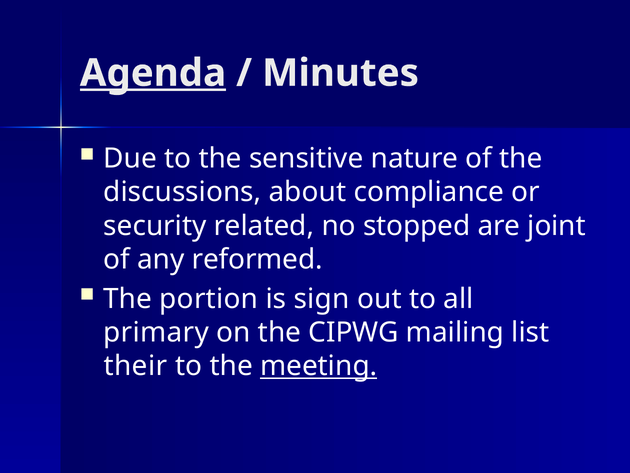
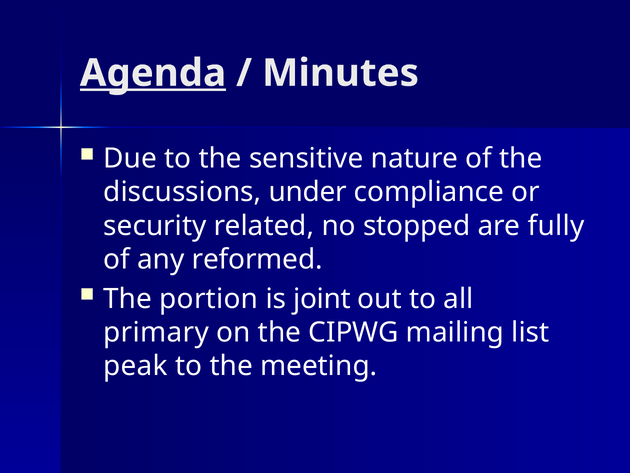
about: about -> under
joint: joint -> fully
sign: sign -> joint
their: their -> peak
meeting underline: present -> none
